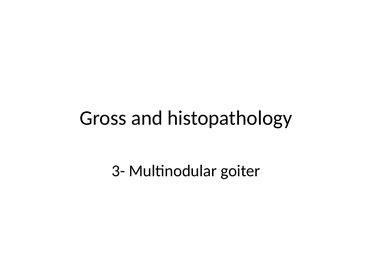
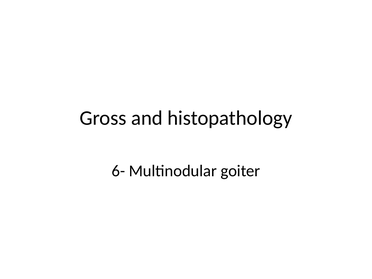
3-: 3- -> 6-
